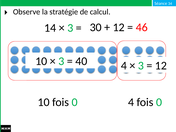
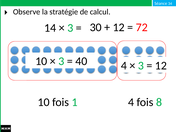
46: 46 -> 72
10 fois 0: 0 -> 1
4 fois 0: 0 -> 8
